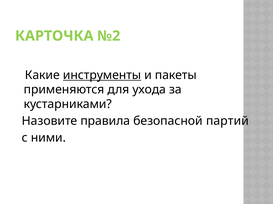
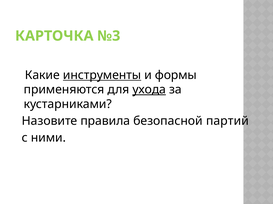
№2: №2 -> №3
пакеты: пакеты -> формы
ухода underline: none -> present
